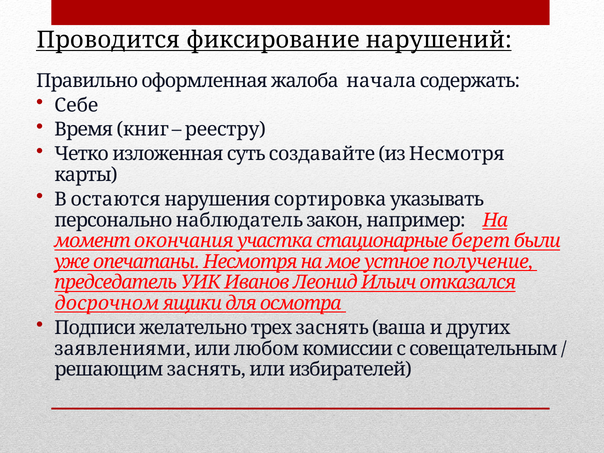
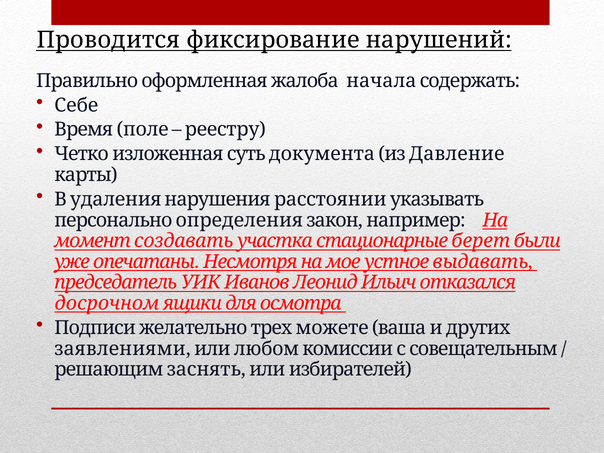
книг: книг -> поле
создавайте: создавайте -> документа
из Несмотря: Несмотря -> Давление
остаются: остаются -> удаления
сортировка: сортировка -> расстоянии
наблюдатель: наблюдатель -> определения
окончания: окончания -> создавать
получение: получение -> выдавать
трех заснять: заснять -> можете
